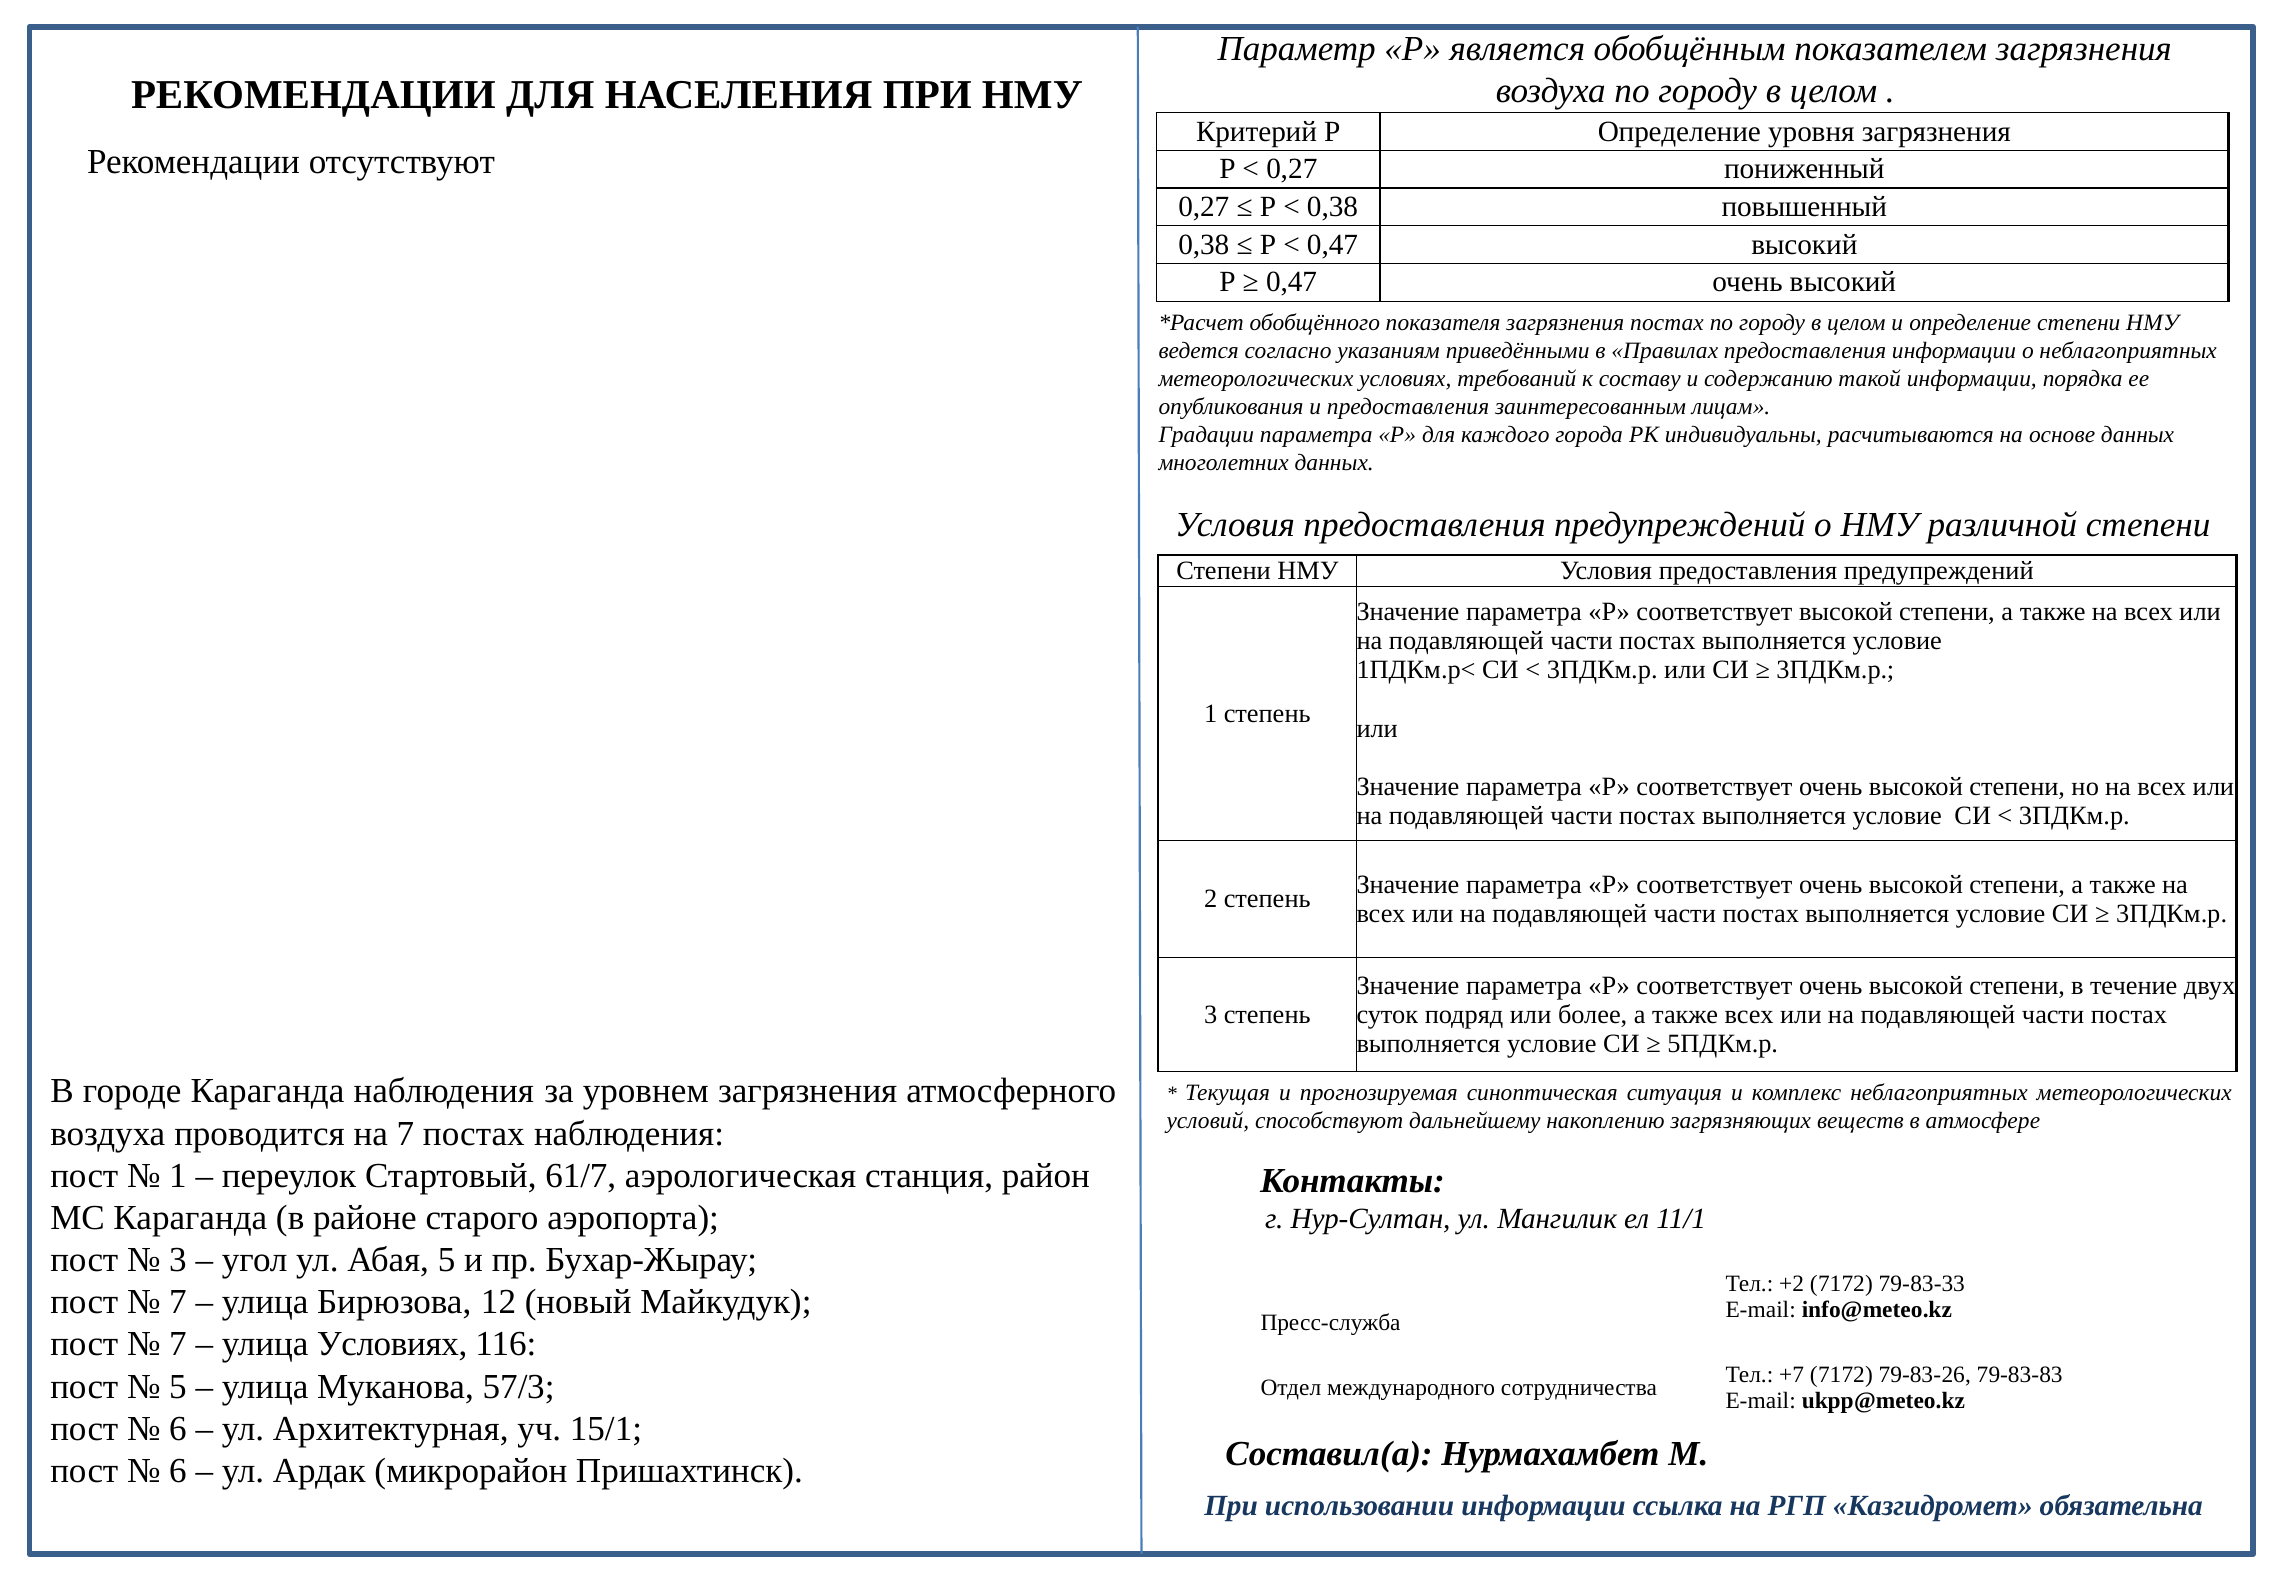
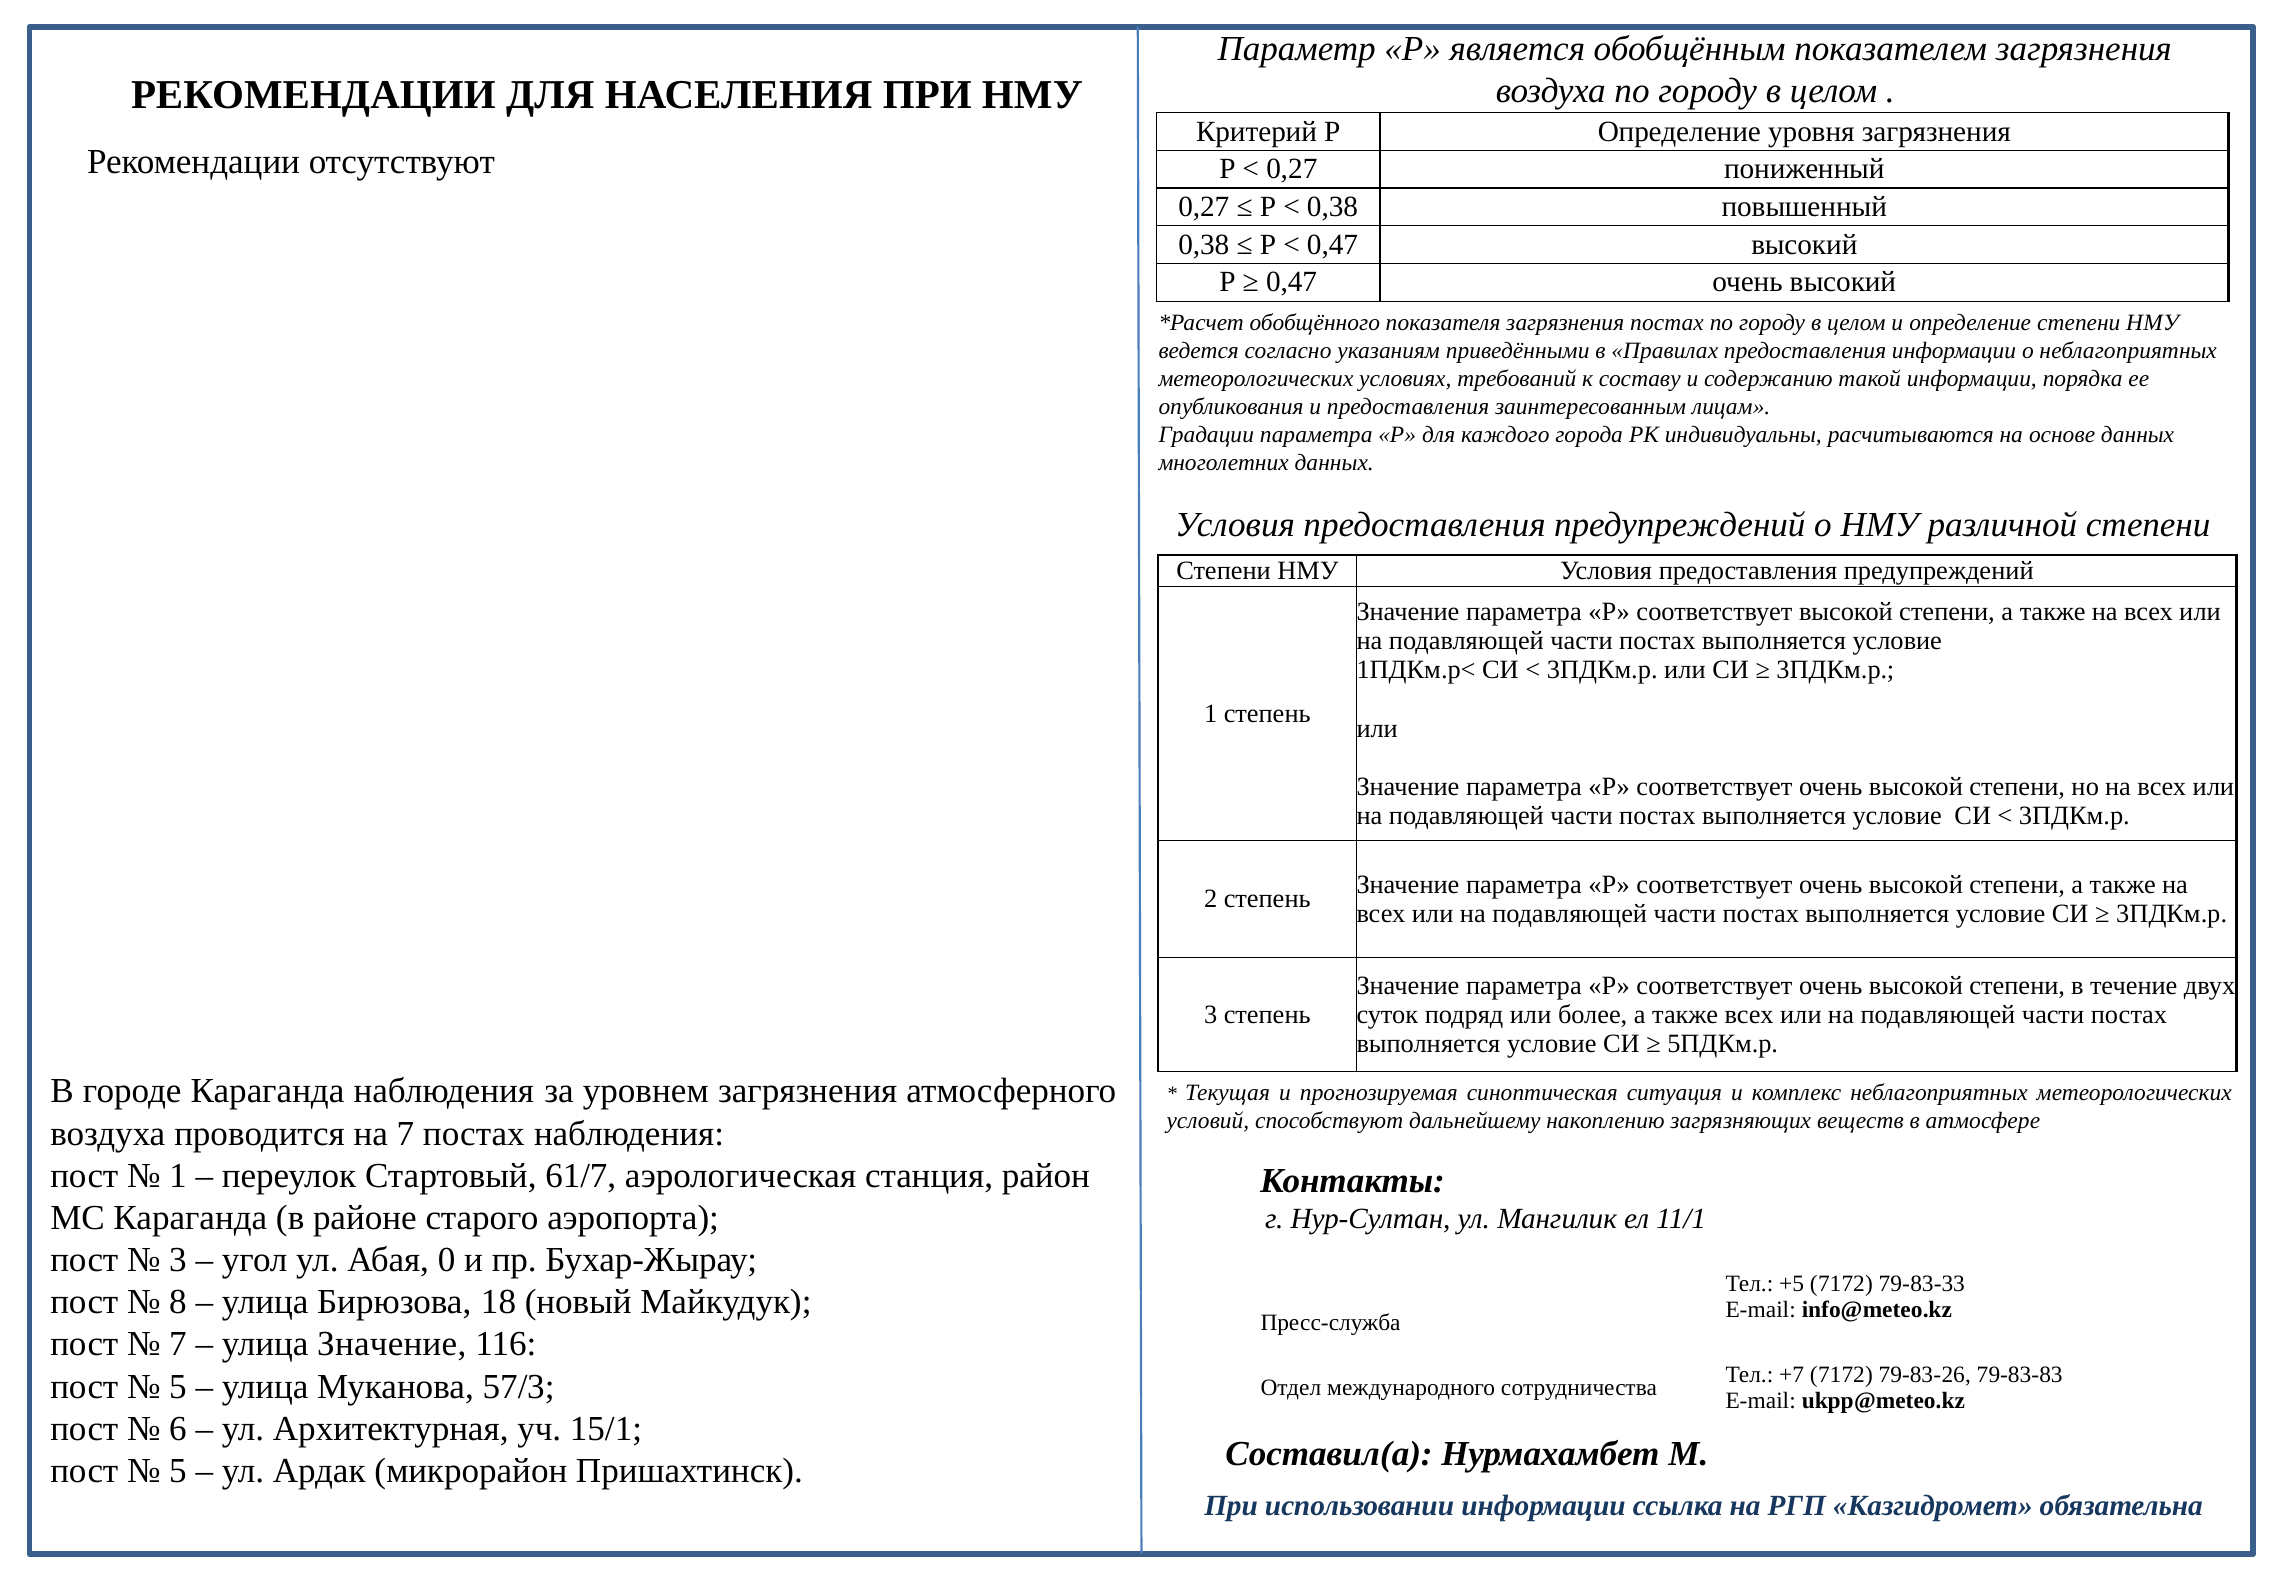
Абая 5: 5 -> 0
+2: +2 -> +5
7 at (178, 1302): 7 -> 8
12: 12 -> 18
улица Условиях: Условиях -> Значение
6 at (178, 1470): 6 -> 5
